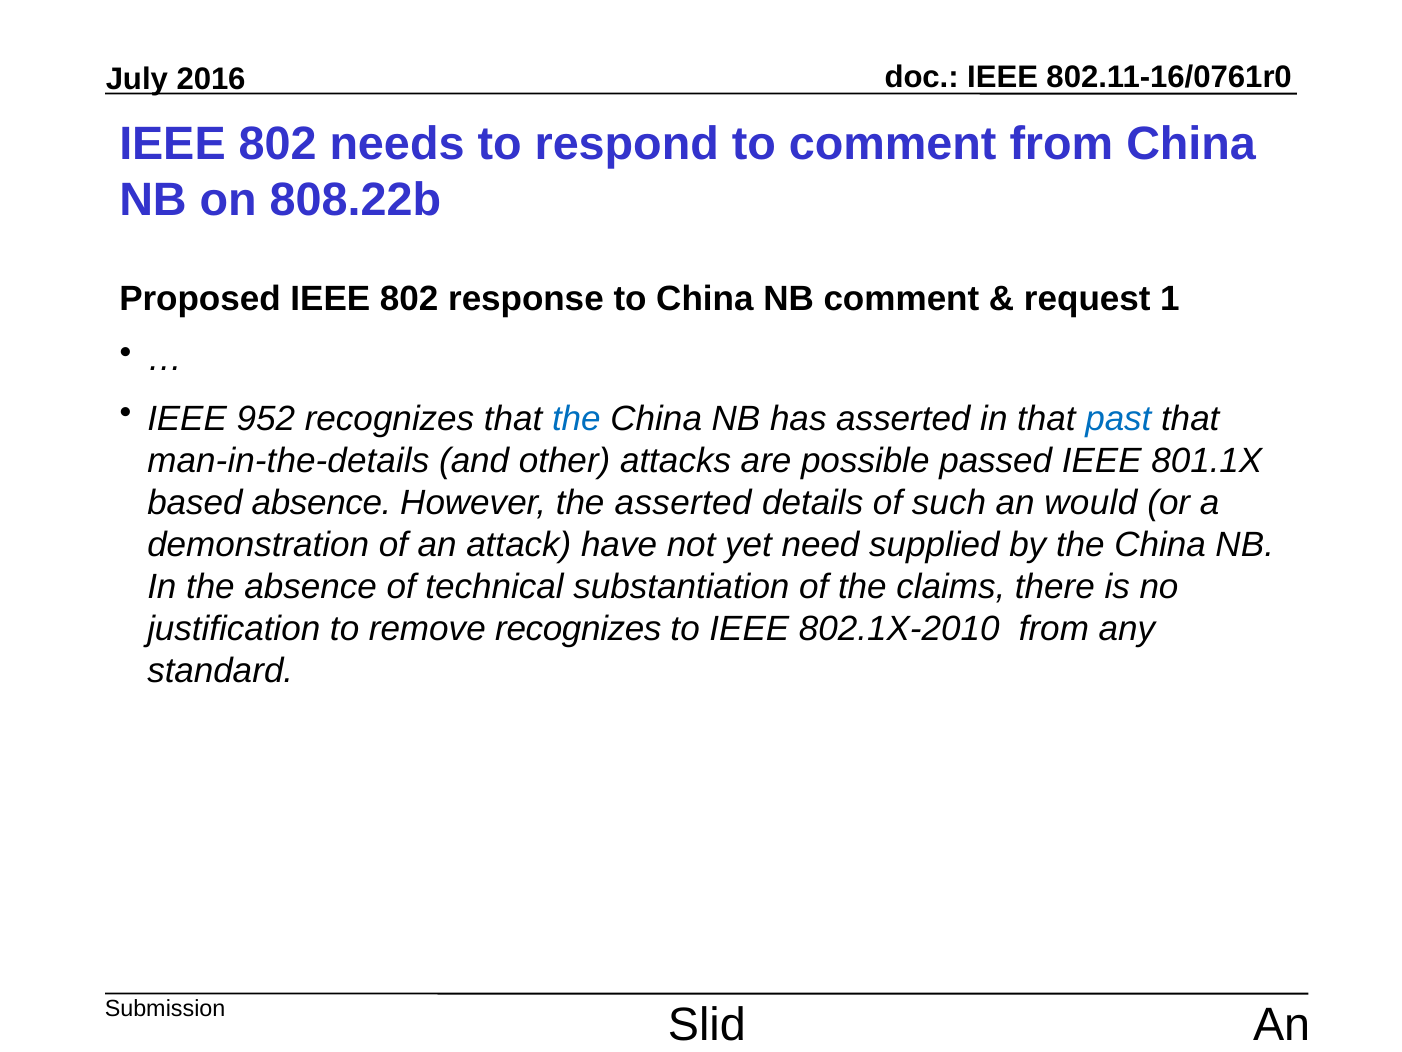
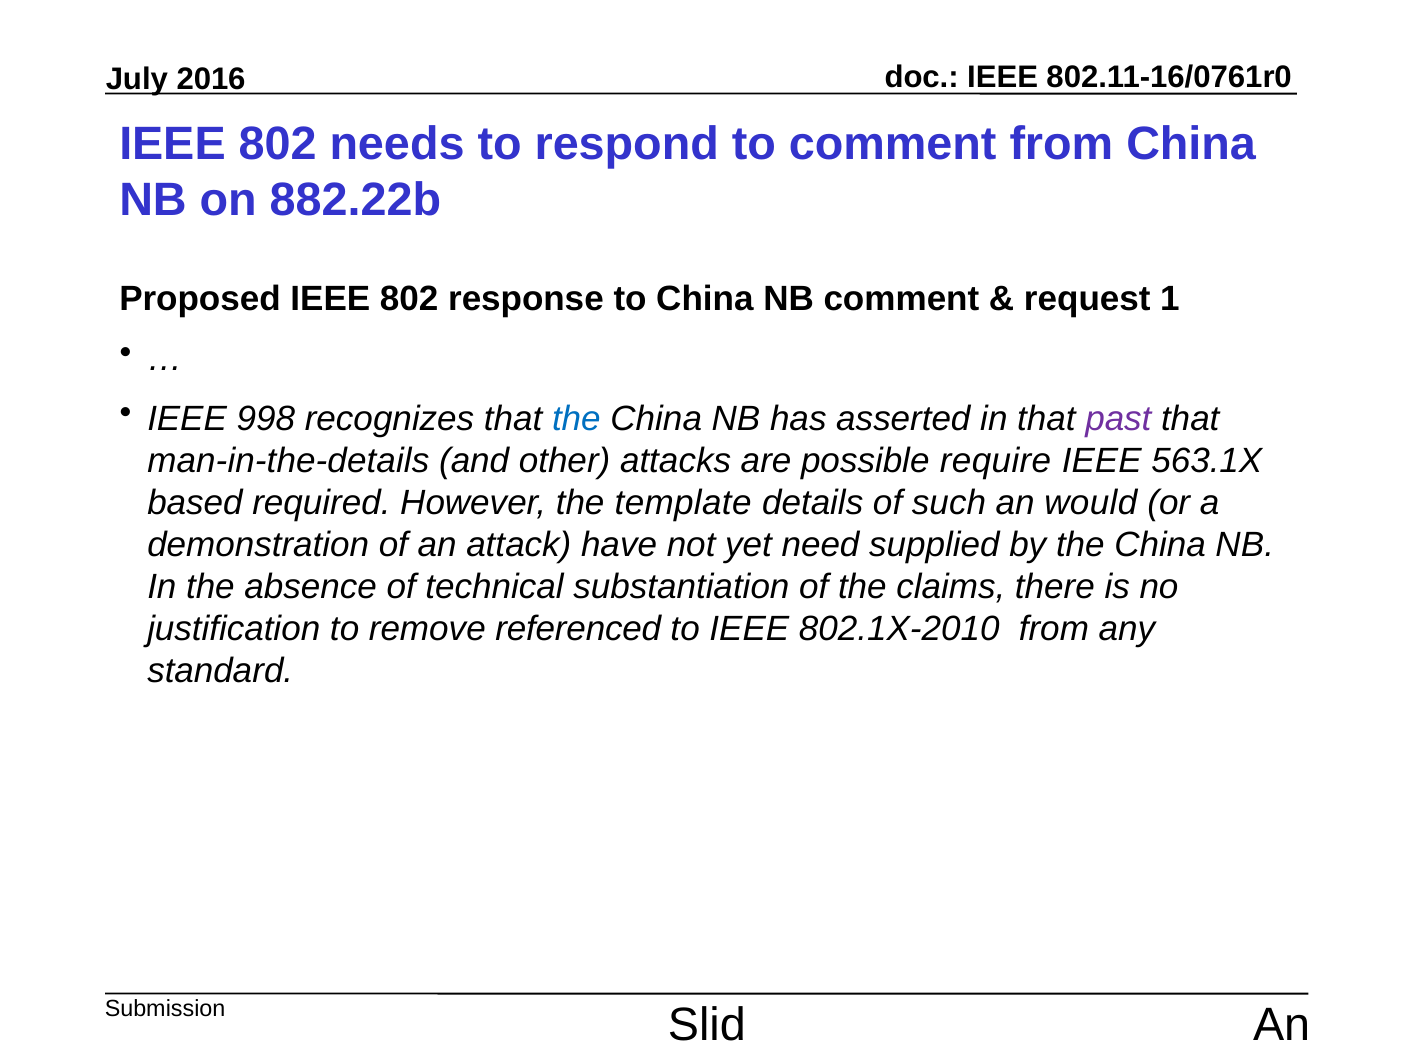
808.22b: 808.22b -> 882.22b
952: 952 -> 998
past colour: blue -> purple
passed: passed -> require
801.1X: 801.1X -> 563.1X
based absence: absence -> required
the asserted: asserted -> template
remove recognizes: recognizes -> referenced
